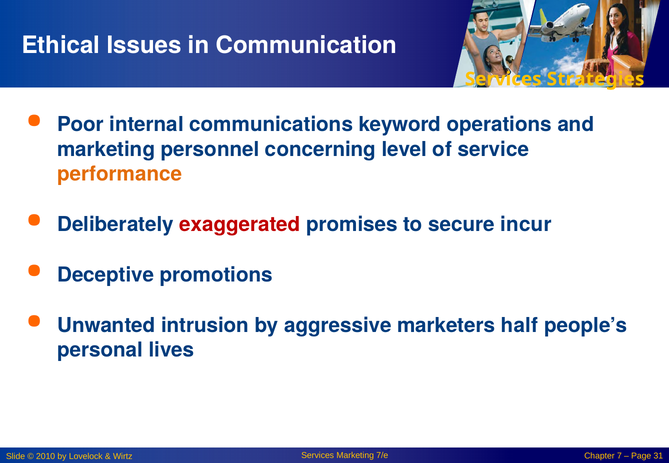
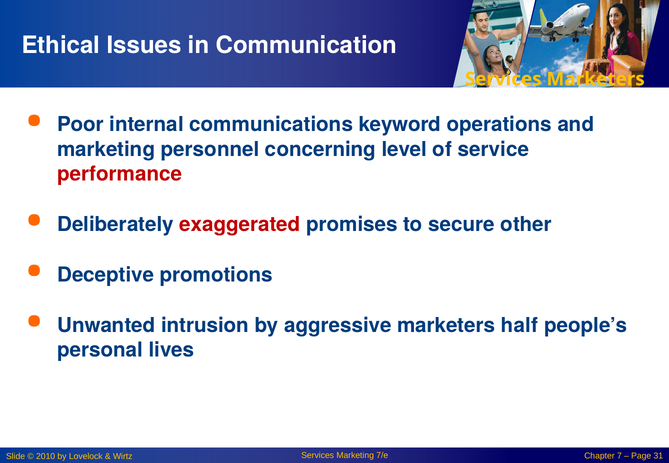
Strategies at (596, 79): Strategies -> Marketers
performance colour: orange -> red
incur: incur -> other
